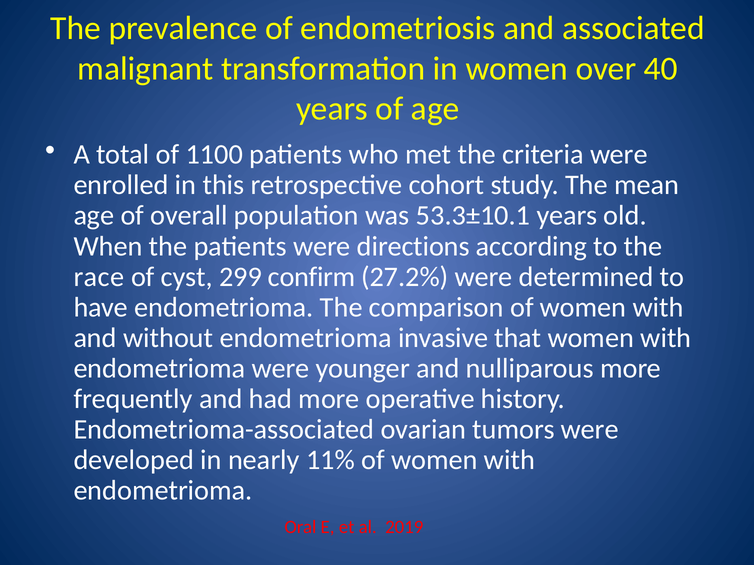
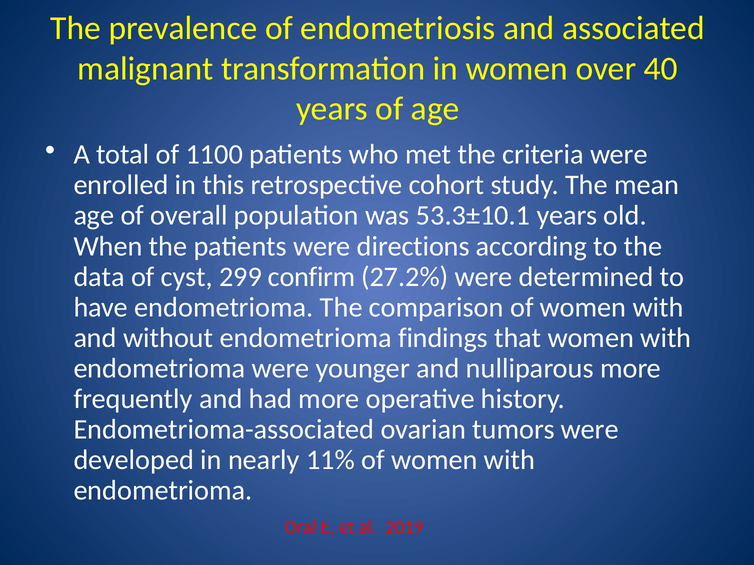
race: race -> data
invasive: invasive -> findings
